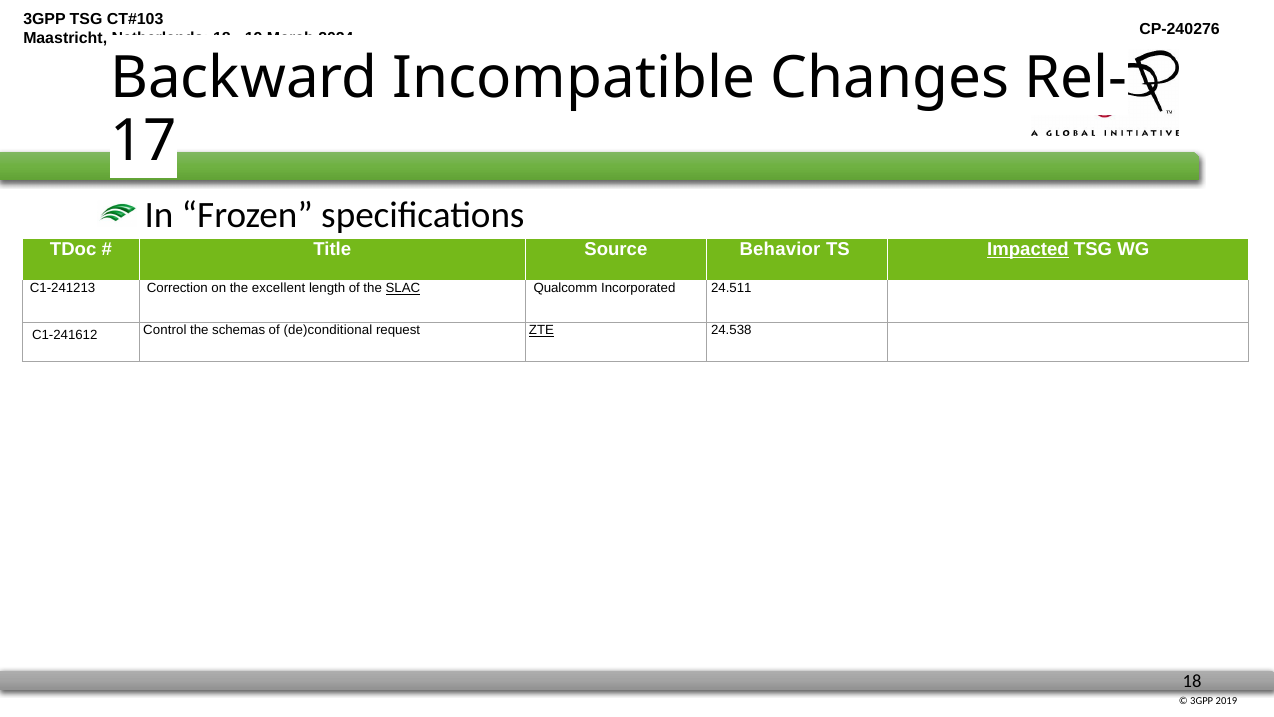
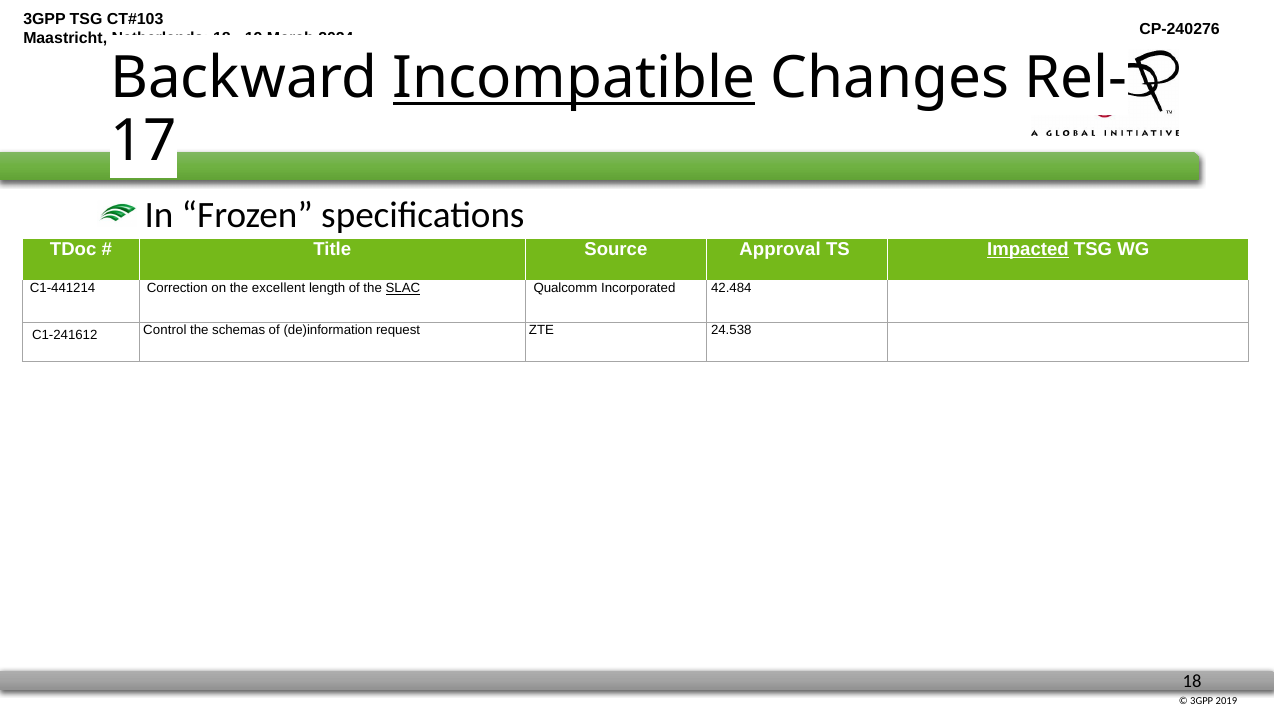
Incompatible underline: none -> present
Behavior: Behavior -> Approval
C1-241213: C1-241213 -> C1-441214
24.511: 24.511 -> 42.484
de)conditional: de)conditional -> de)information
ZTE underline: present -> none
